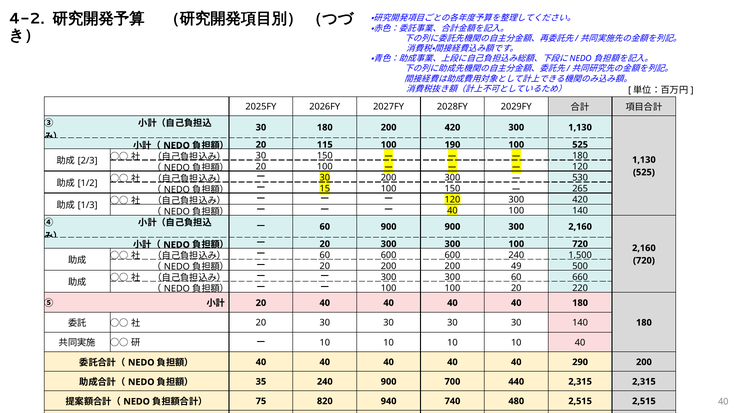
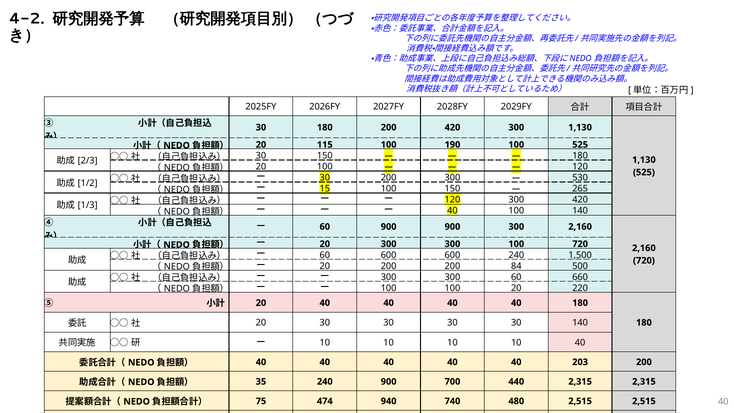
49: 49 -> 84
290: 290 -> 203
820: 820 -> 474
